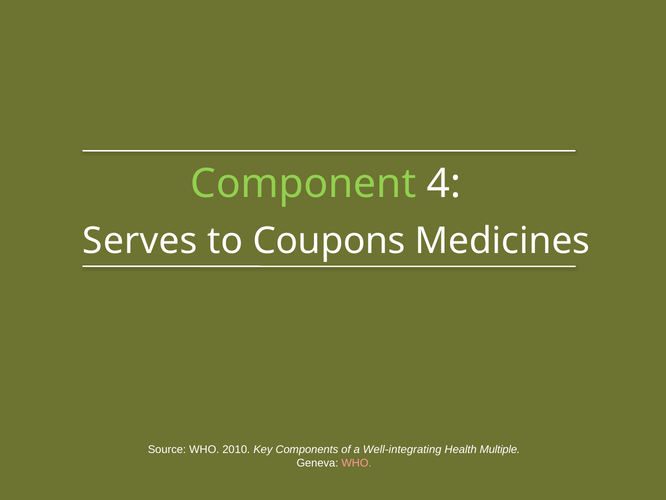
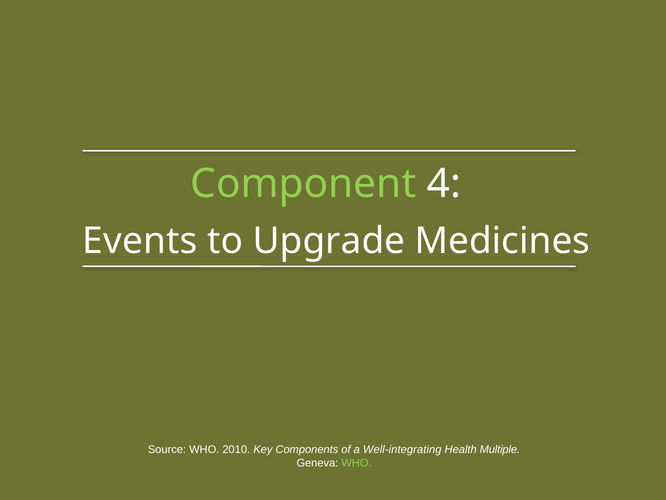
Serves: Serves -> Events
Coupons: Coupons -> Upgrade
WHO at (356, 462) colour: pink -> light green
